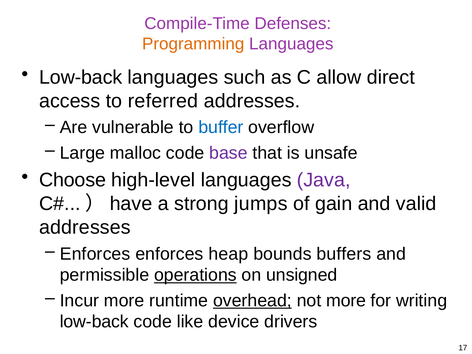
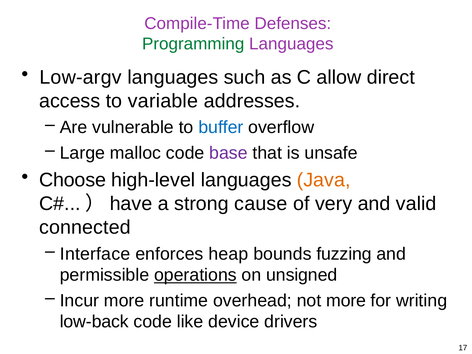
Programming colour: orange -> green
Low-back at (81, 77): Low-back -> Low-argv
referred: referred -> variable
Java colour: purple -> orange
jumps: jumps -> cause
gain: gain -> very
addresses at (85, 227): addresses -> connected
Enforces at (95, 254): Enforces -> Interface
buffers: buffers -> fuzzing
overhead underline: present -> none
